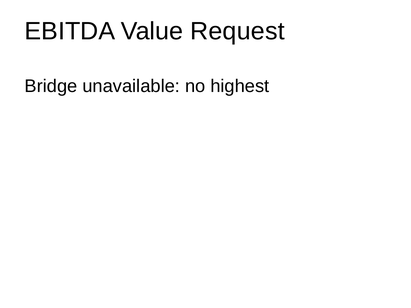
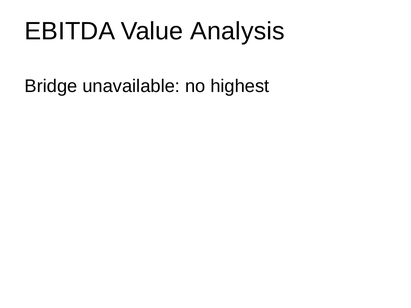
Request: Request -> Analysis
